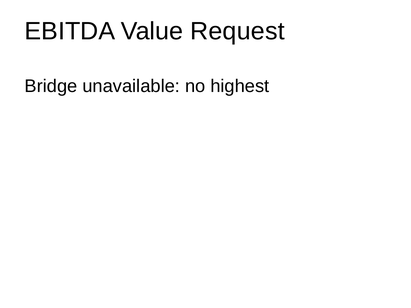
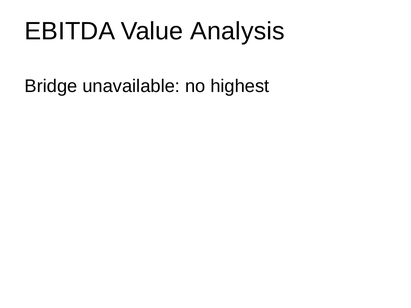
Request: Request -> Analysis
